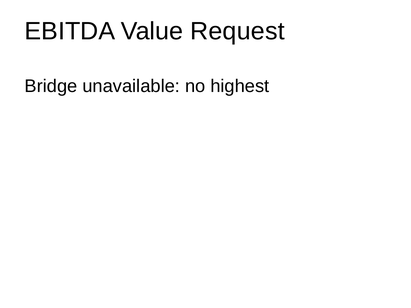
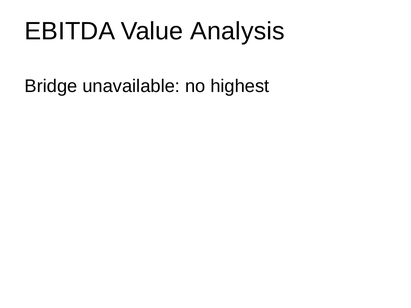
Request: Request -> Analysis
